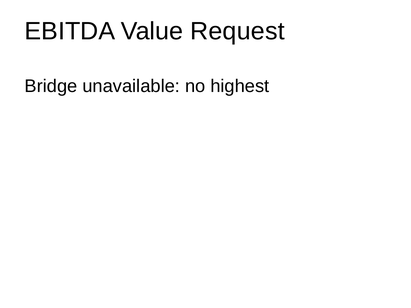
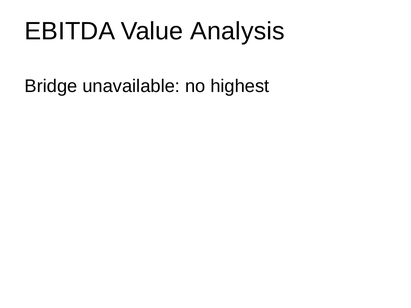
Request: Request -> Analysis
